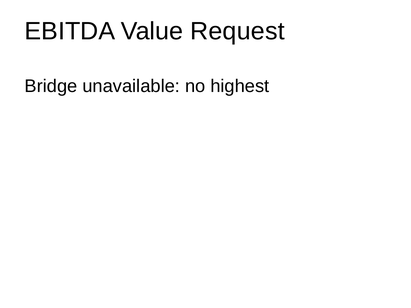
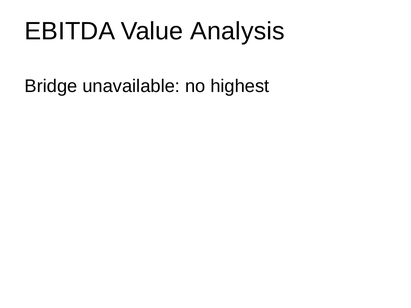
Request: Request -> Analysis
